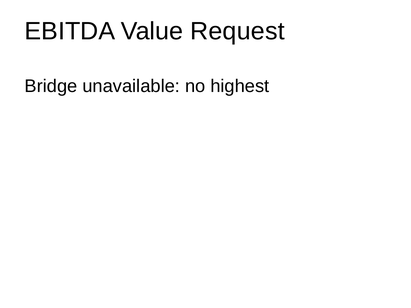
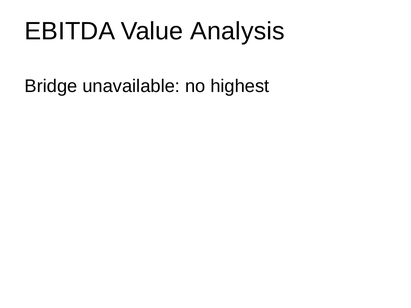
Request: Request -> Analysis
